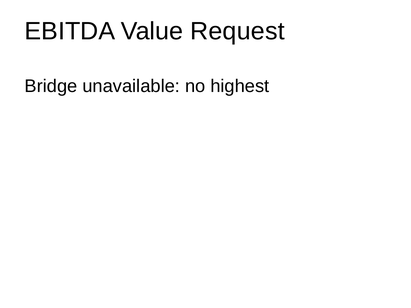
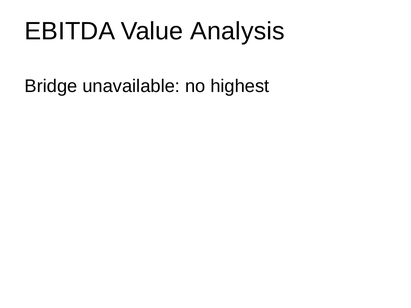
Request: Request -> Analysis
